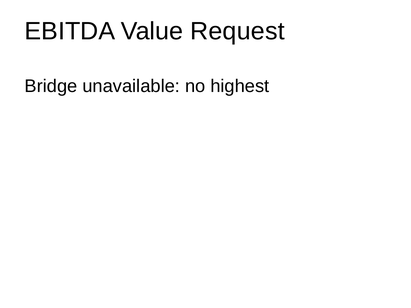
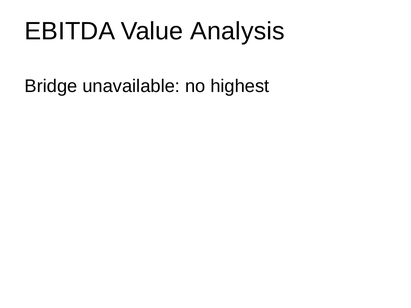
Request: Request -> Analysis
